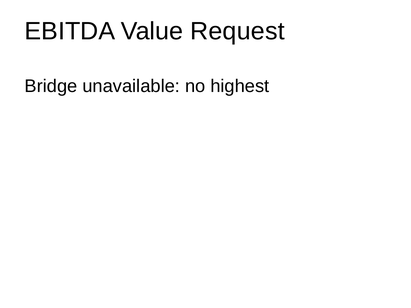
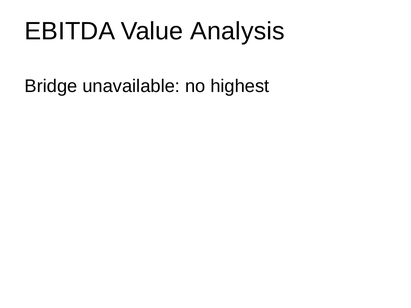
Request: Request -> Analysis
